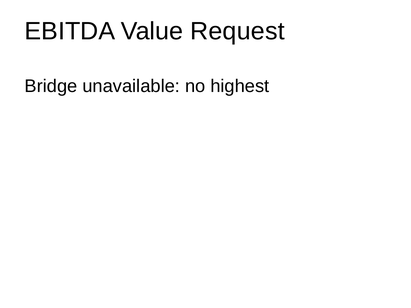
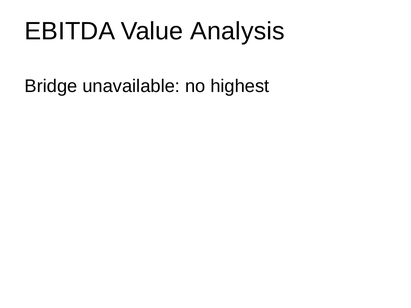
Request: Request -> Analysis
